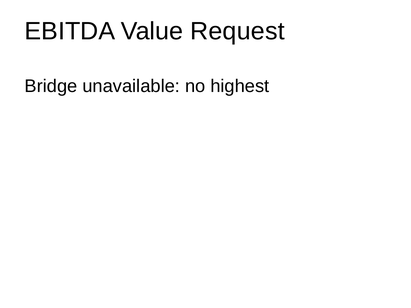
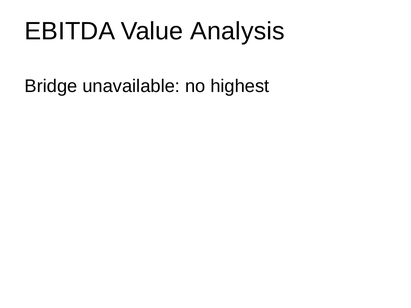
Request: Request -> Analysis
